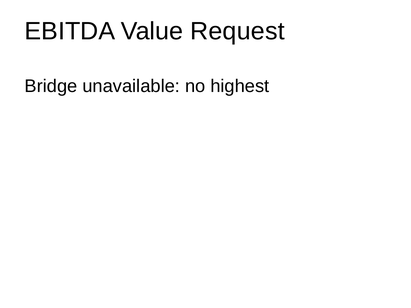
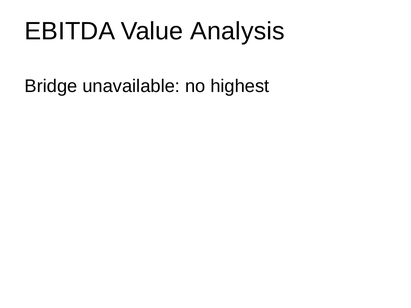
Request: Request -> Analysis
